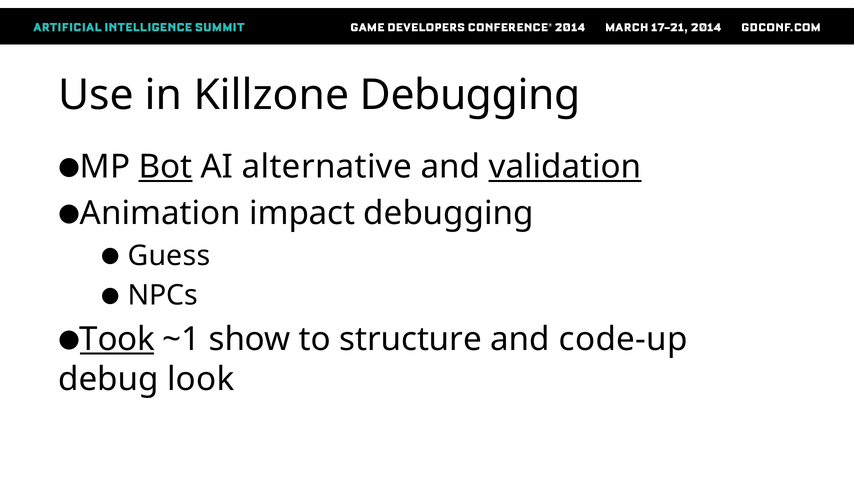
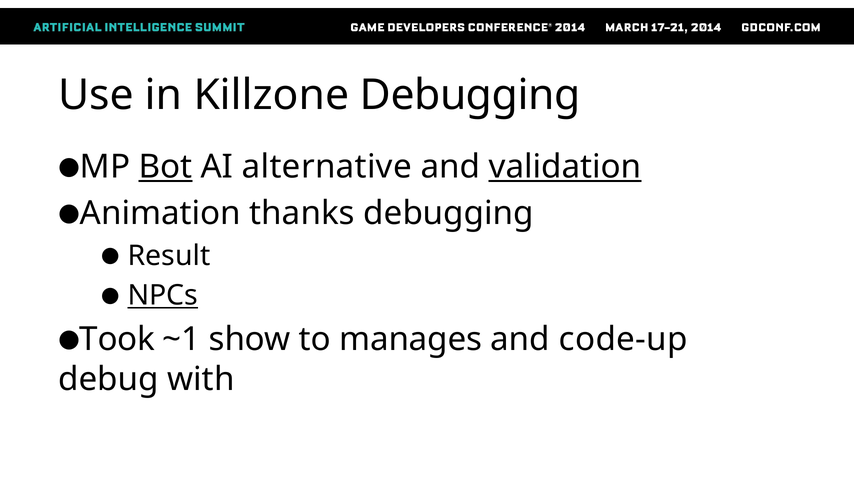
impact: impact -> thanks
Guess: Guess -> Result
NPCs underline: none -> present
Took underline: present -> none
structure: structure -> manages
look: look -> with
